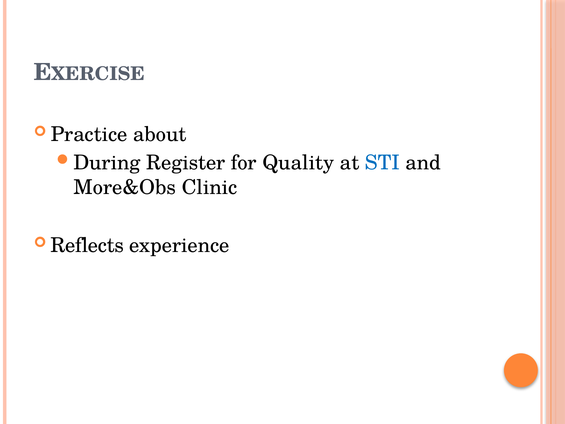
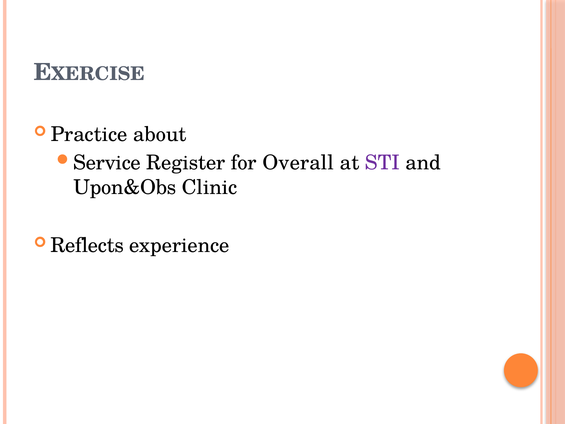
During: During -> Service
Quality: Quality -> Overall
STI colour: blue -> purple
More&Obs: More&Obs -> Upon&Obs
